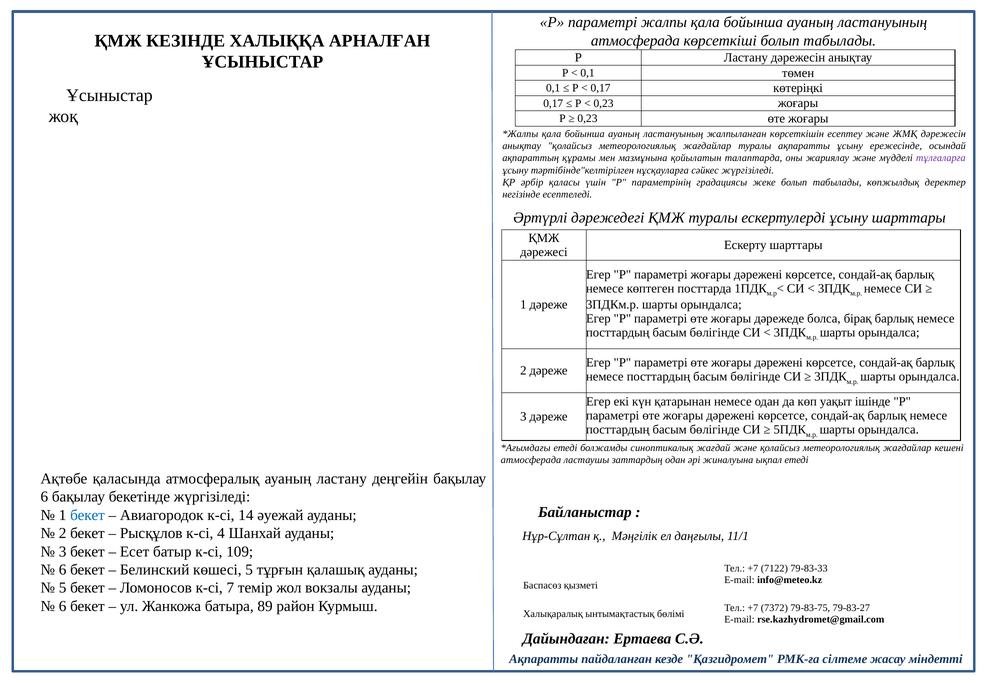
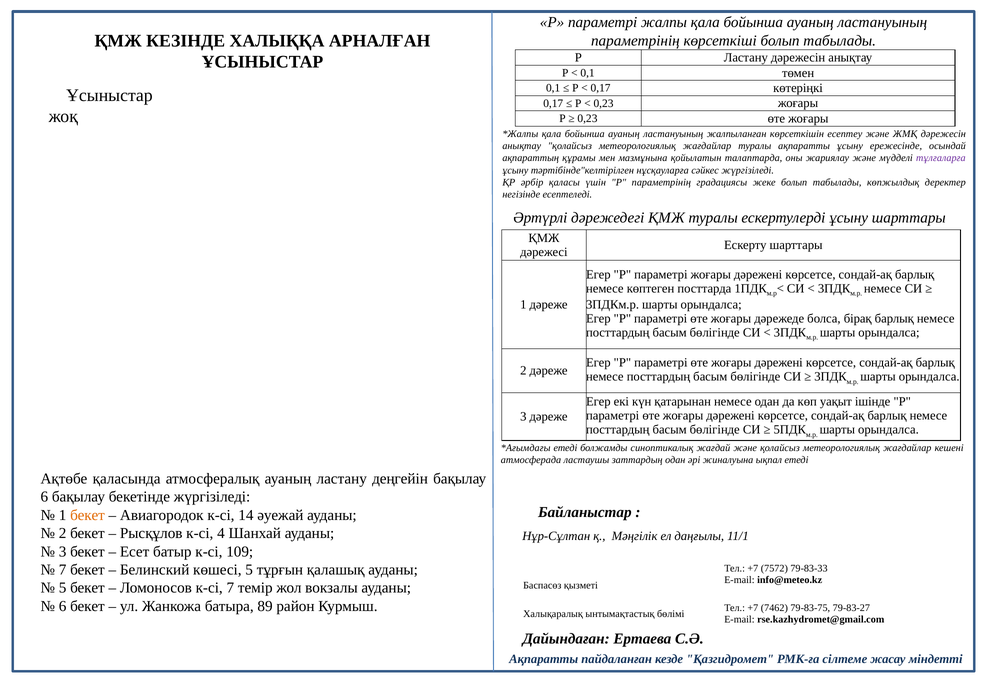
атмосферада at (635, 41): атмосферада -> параметрінің
бекет at (87, 515) colour: blue -> orange
6 at (63, 570): 6 -> 7
7122: 7122 -> 7572
7372: 7372 -> 7462
